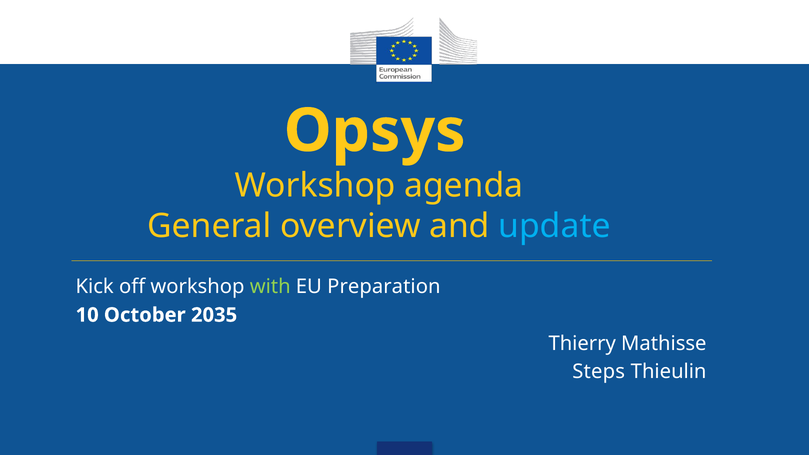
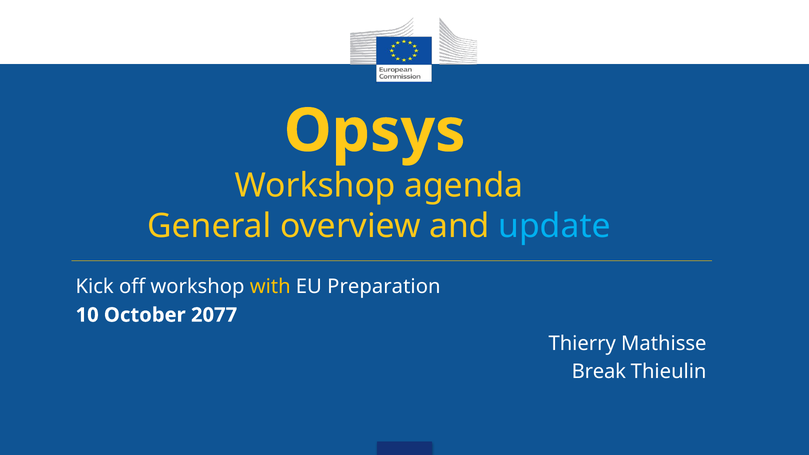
with colour: light green -> yellow
2035: 2035 -> 2077
Steps: Steps -> Break
